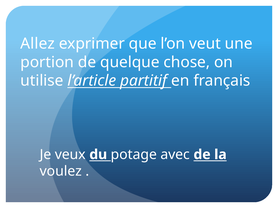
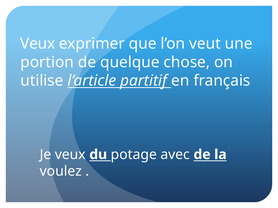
Allez at (38, 44): Allez -> Veux
